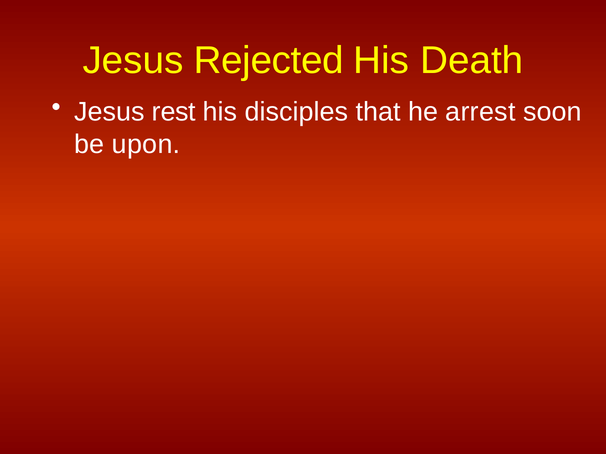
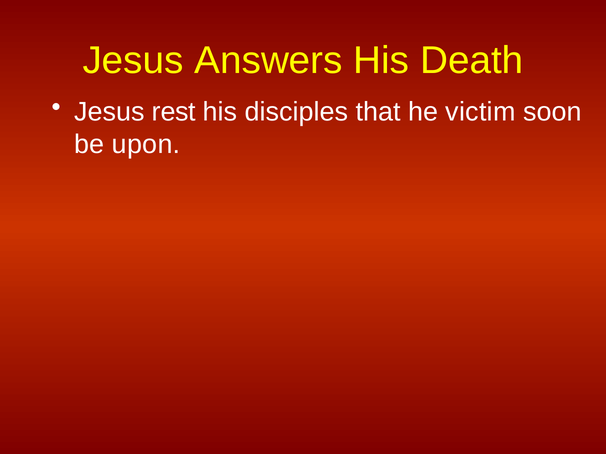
Rejected: Rejected -> Answers
arrest: arrest -> victim
